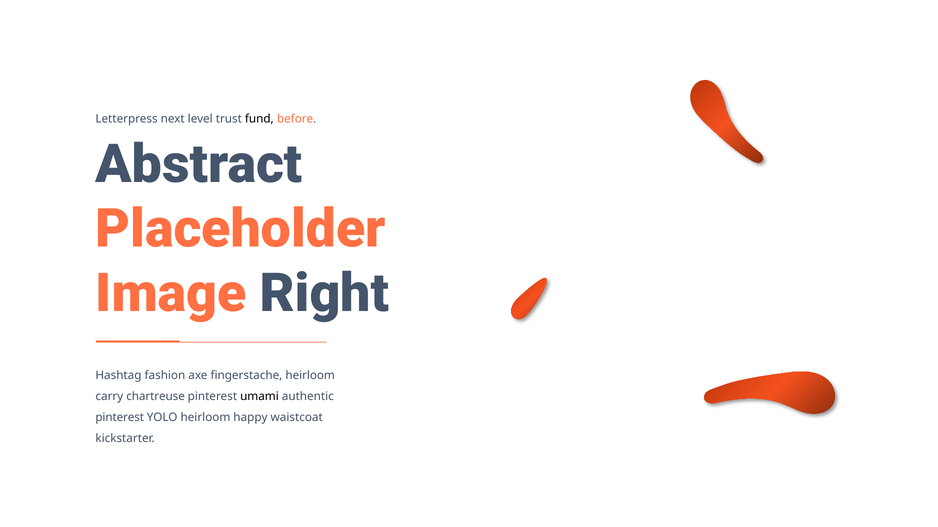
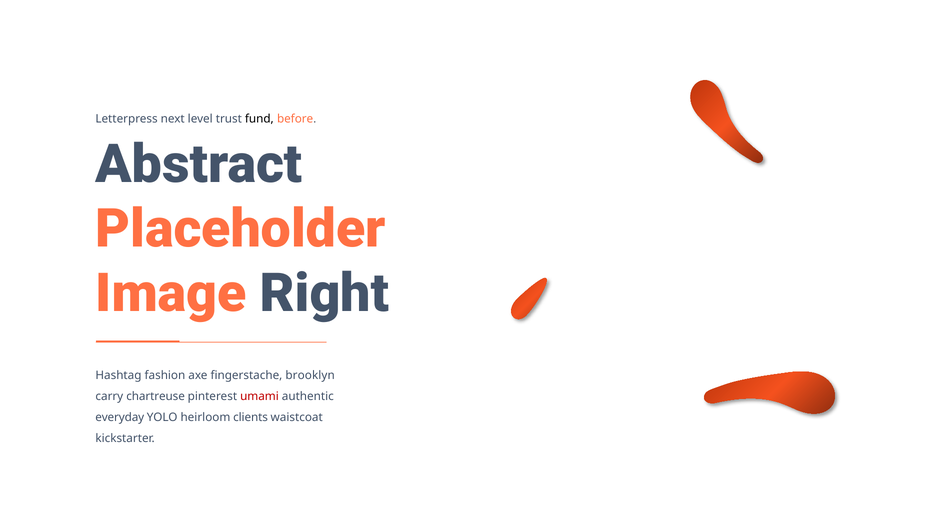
fingerstache heirloom: heirloom -> brooklyn
umami colour: black -> red
pinterest at (120, 418): pinterest -> everyday
happy: happy -> clients
